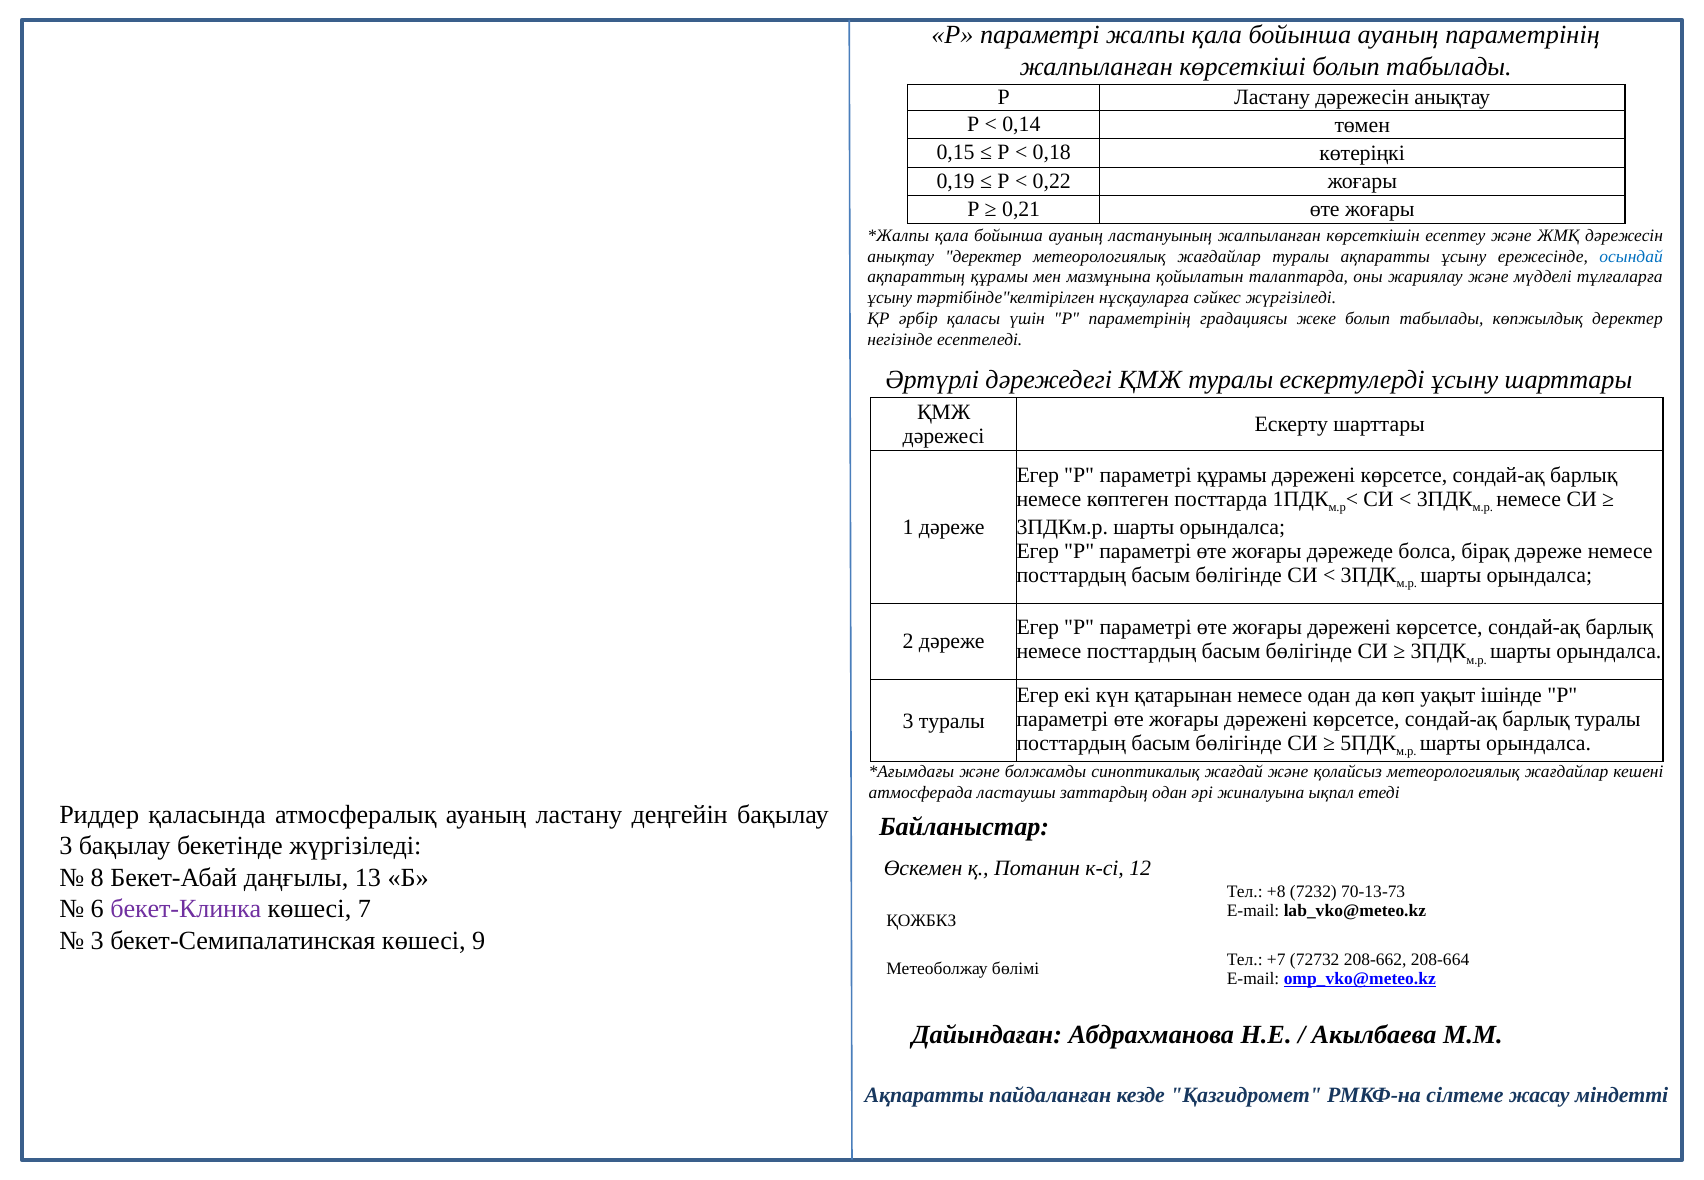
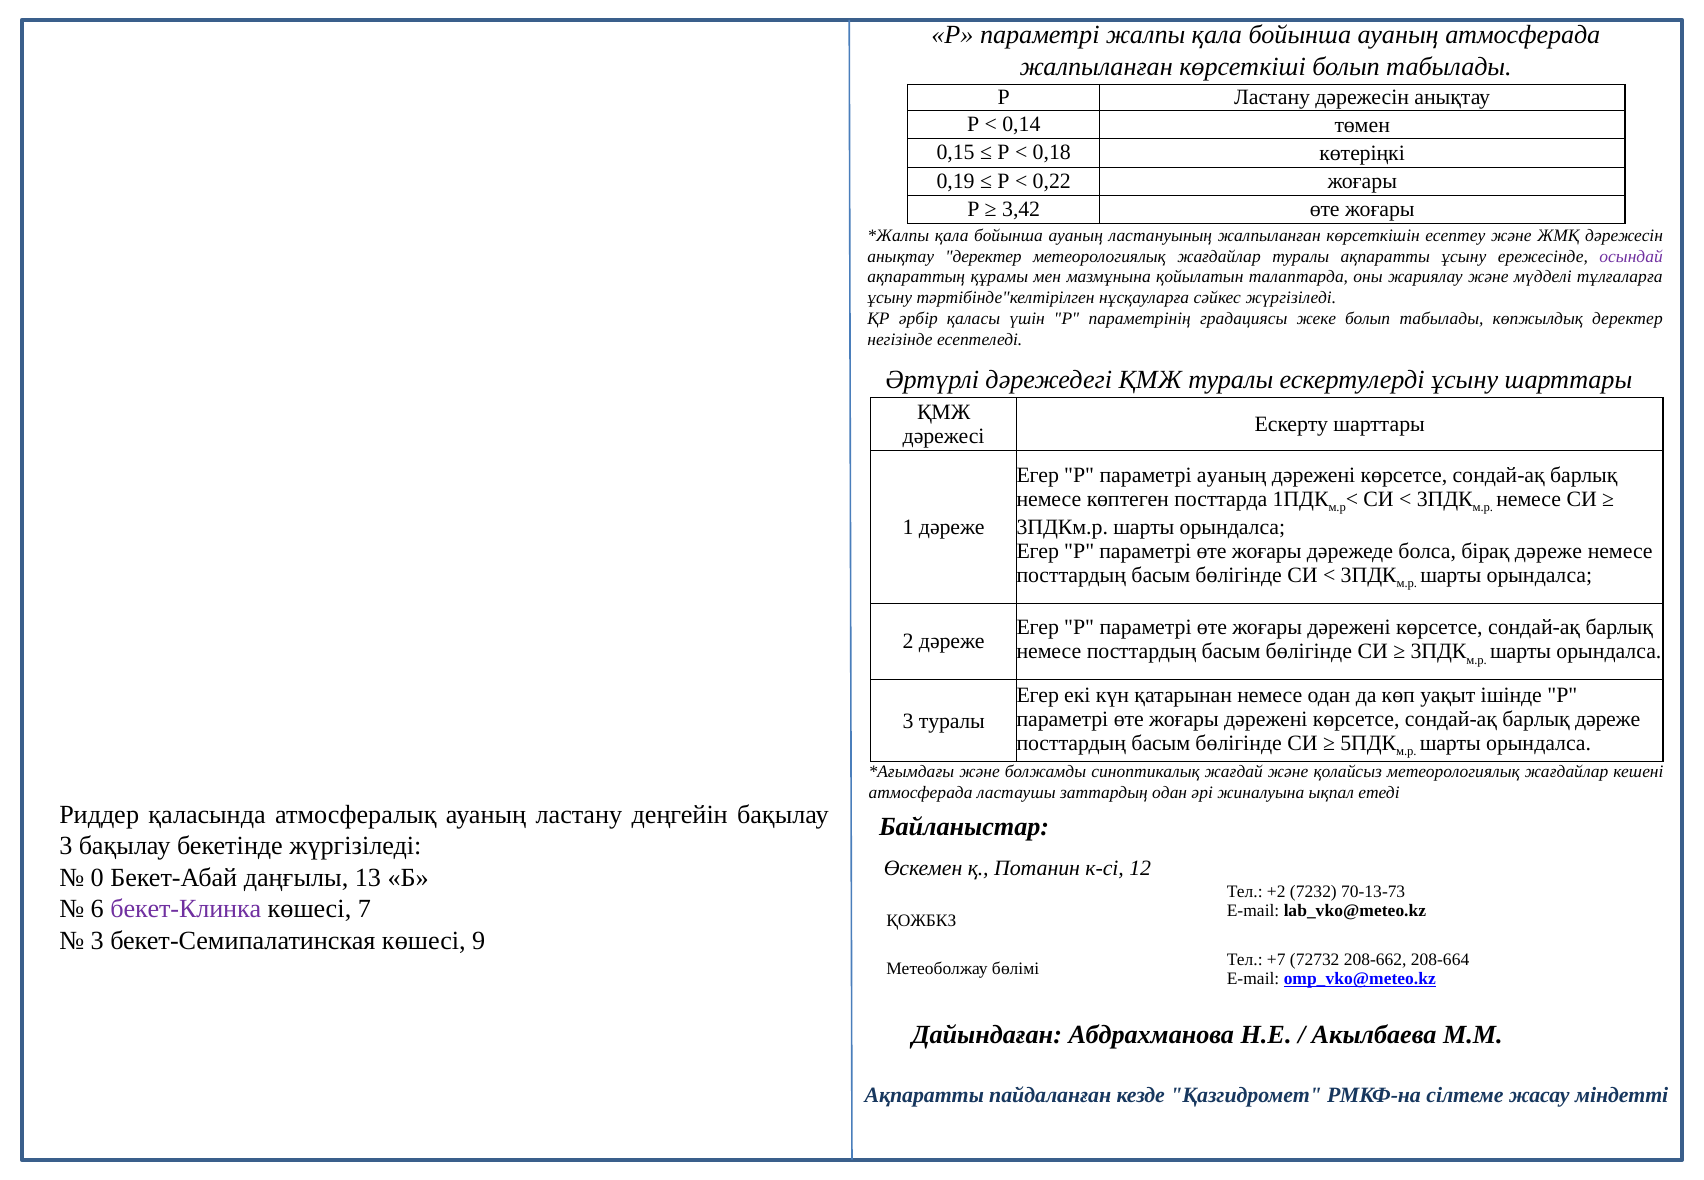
ауаның параметрінің: параметрінің -> атмосферада
0,21: 0,21 -> 3,42
осындай colour: blue -> purple
параметрі құрамы: құрамы -> ауаның
барлық туралы: туралы -> дәреже
8: 8 -> 0
+8: +8 -> +2
